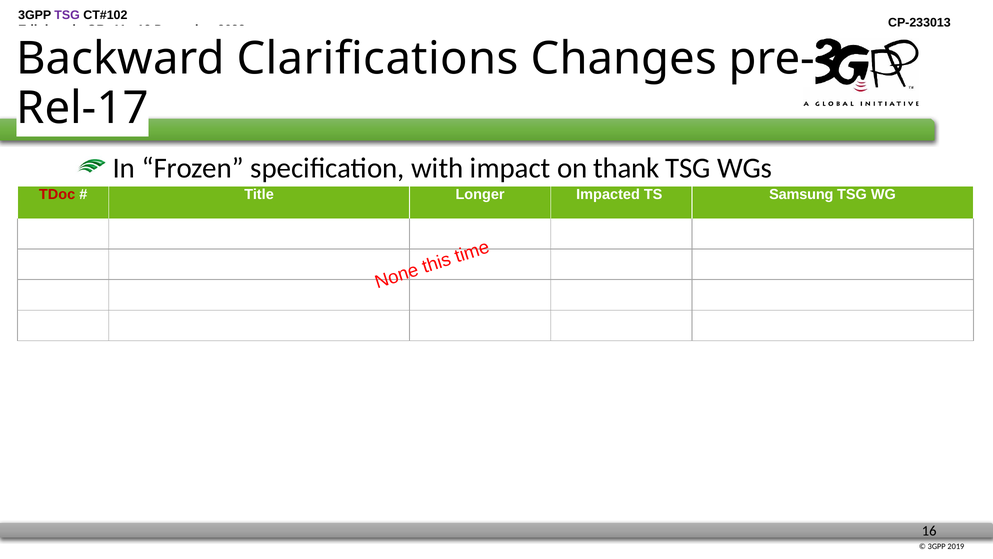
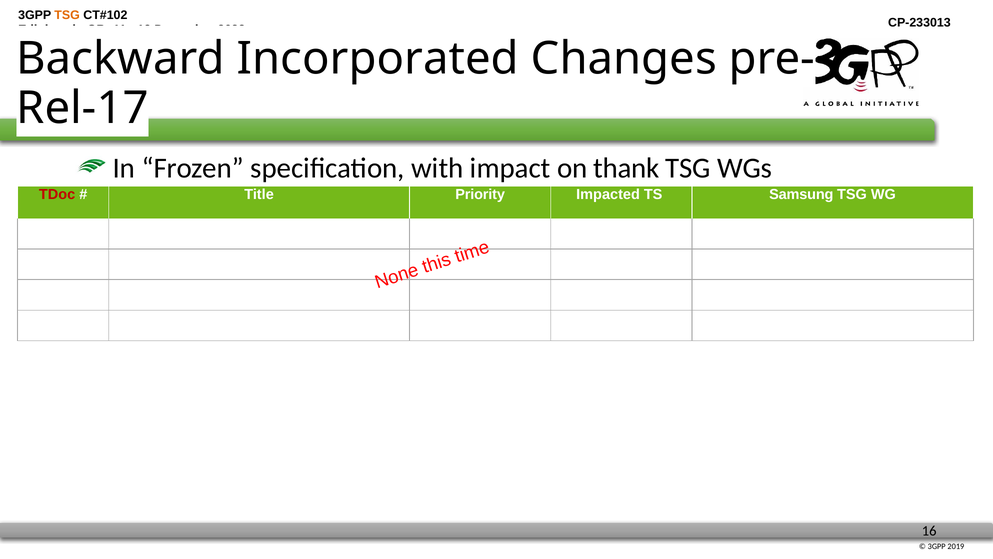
TSG at (67, 15) colour: purple -> orange
Clarifications: Clarifications -> Incorporated
Longer: Longer -> Priority
